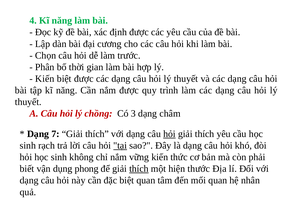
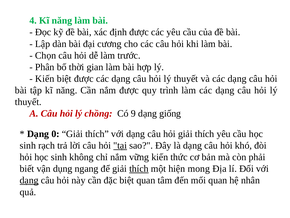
3: 3 -> 9
châm: châm -> giống
7: 7 -> 0
hỏi at (169, 134) underline: present -> none
phong: phong -> ngang
thước: thước -> mong
dạng at (29, 180) underline: none -> present
